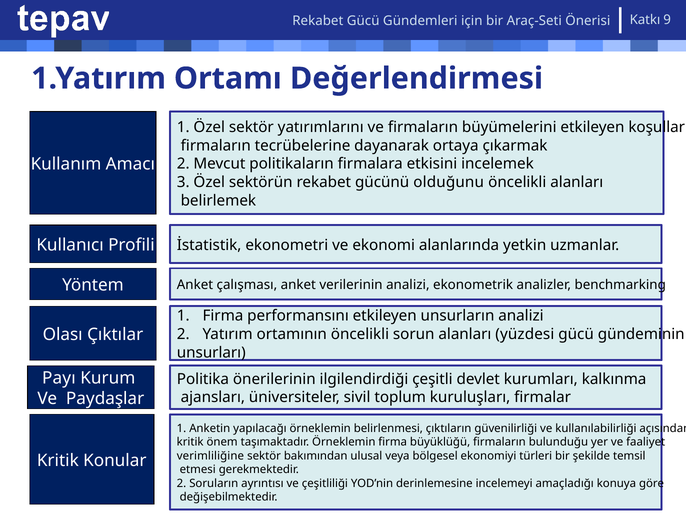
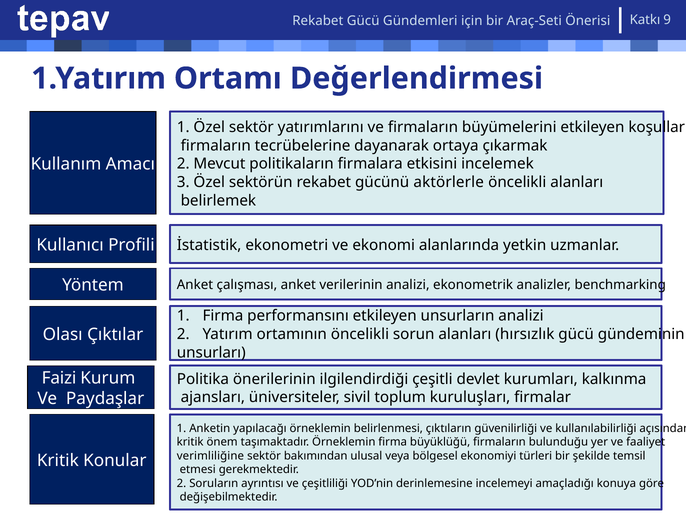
olduğunu: olduğunu -> aktörlerle
yüzdesi: yüzdesi -> hırsızlık
Payı: Payı -> Faizi
